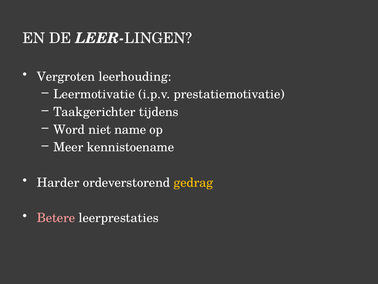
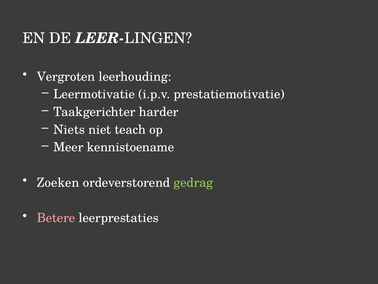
tijdens: tijdens -> harder
Word: Word -> Niets
name: name -> teach
Harder: Harder -> Zoeken
gedrag colour: yellow -> light green
